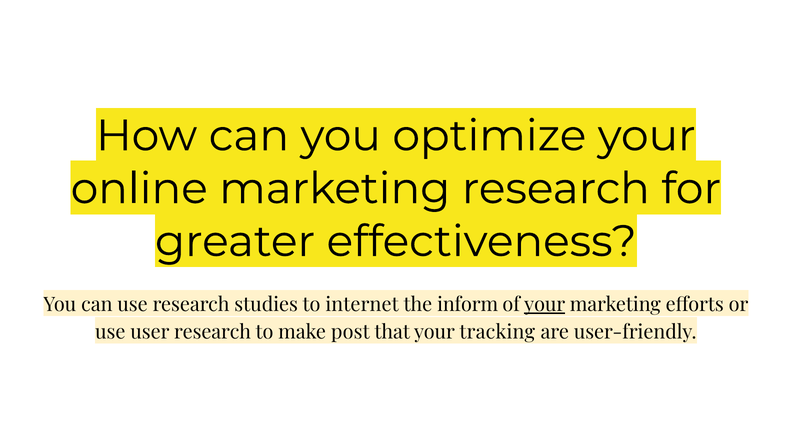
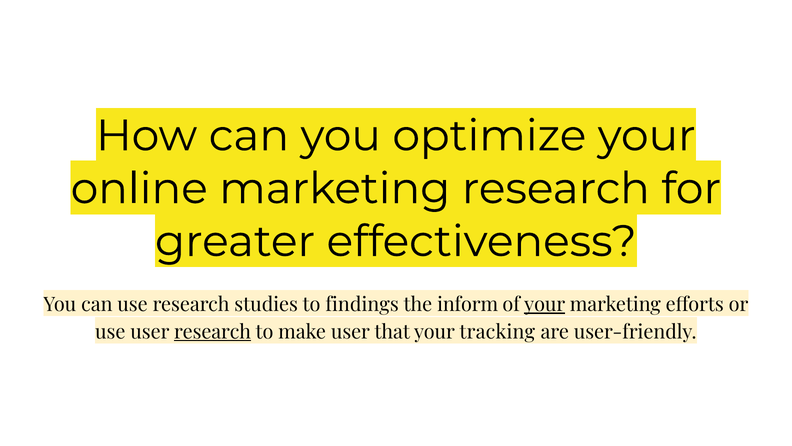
internet: internet -> findings
research at (212, 332) underline: none -> present
make post: post -> user
